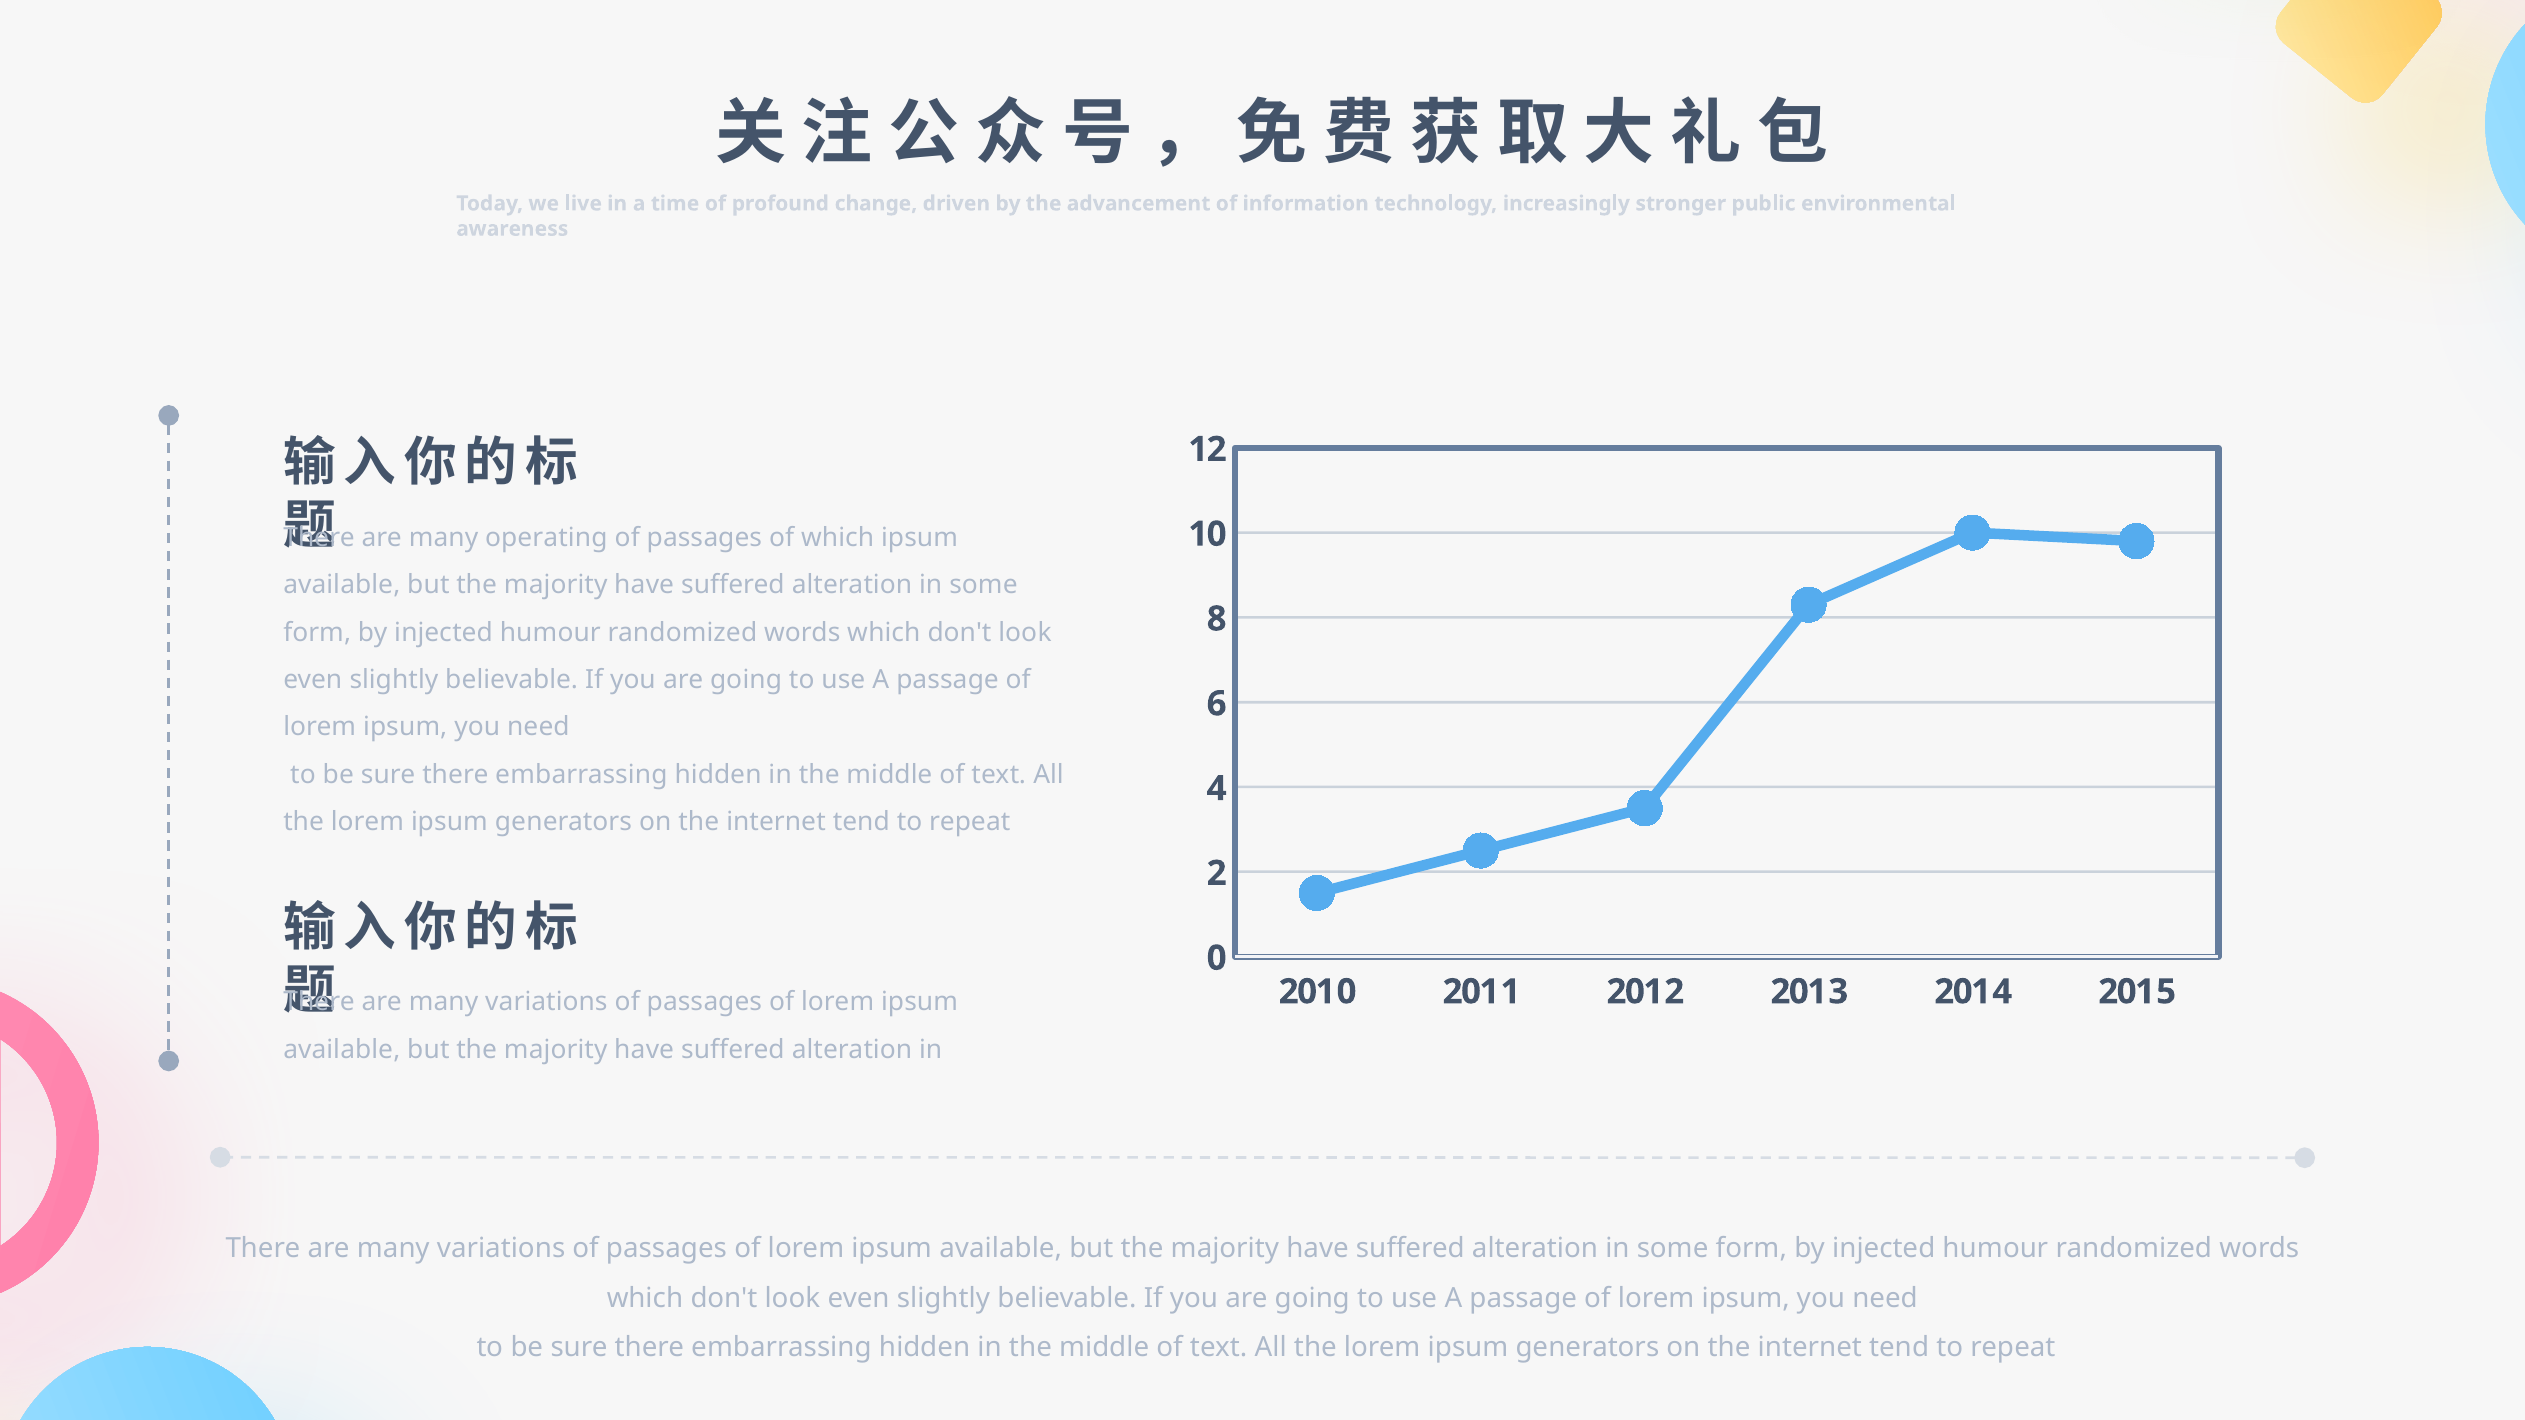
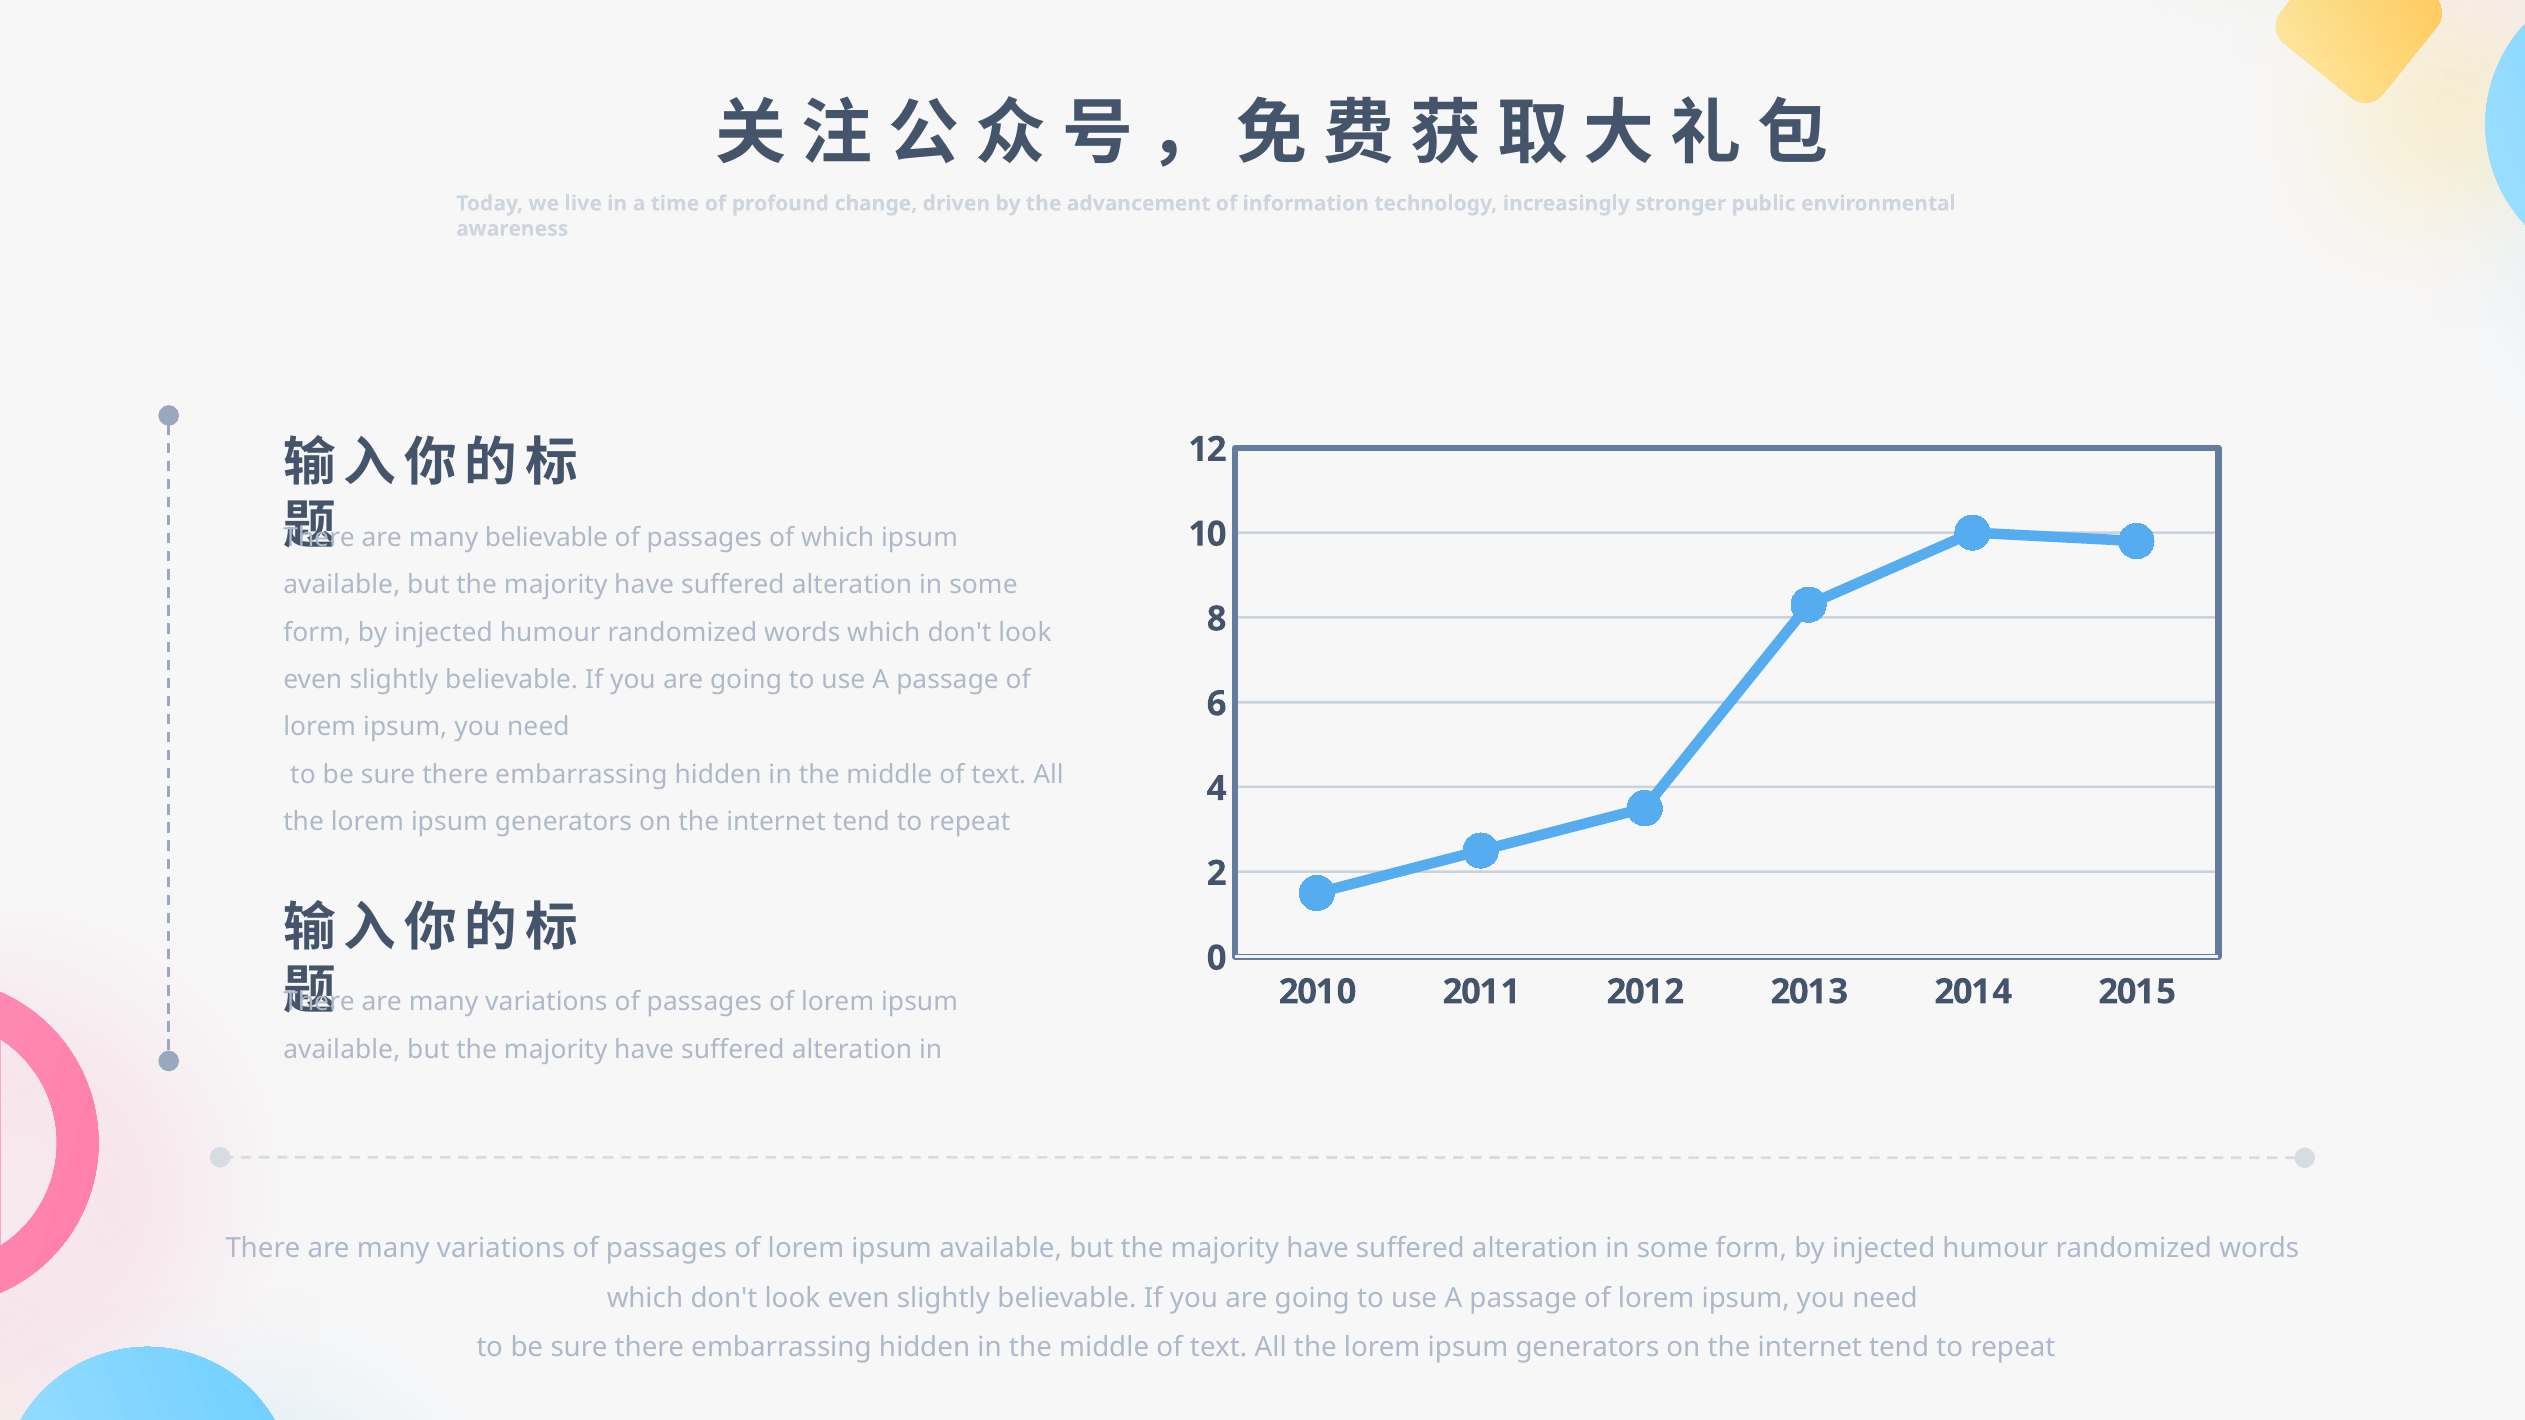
many operating: operating -> believable
